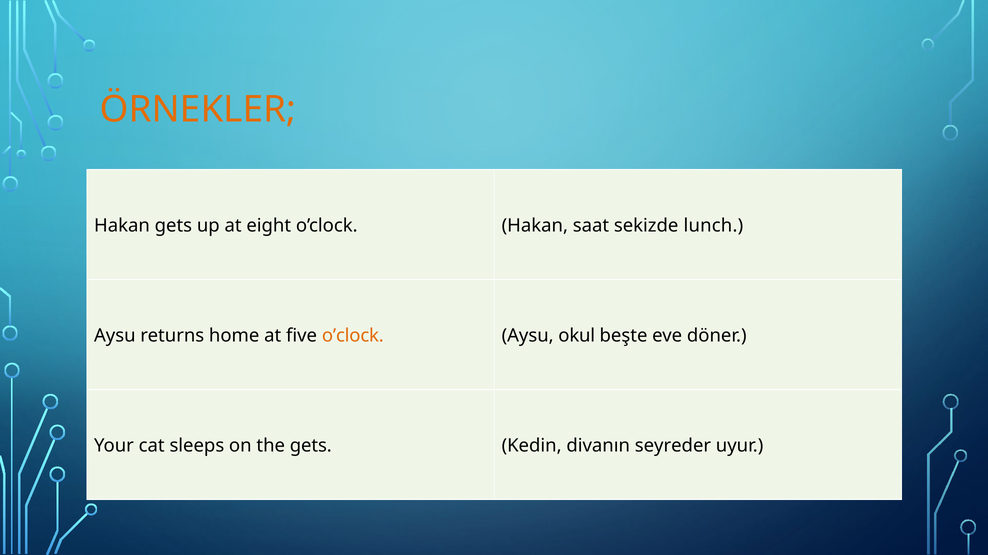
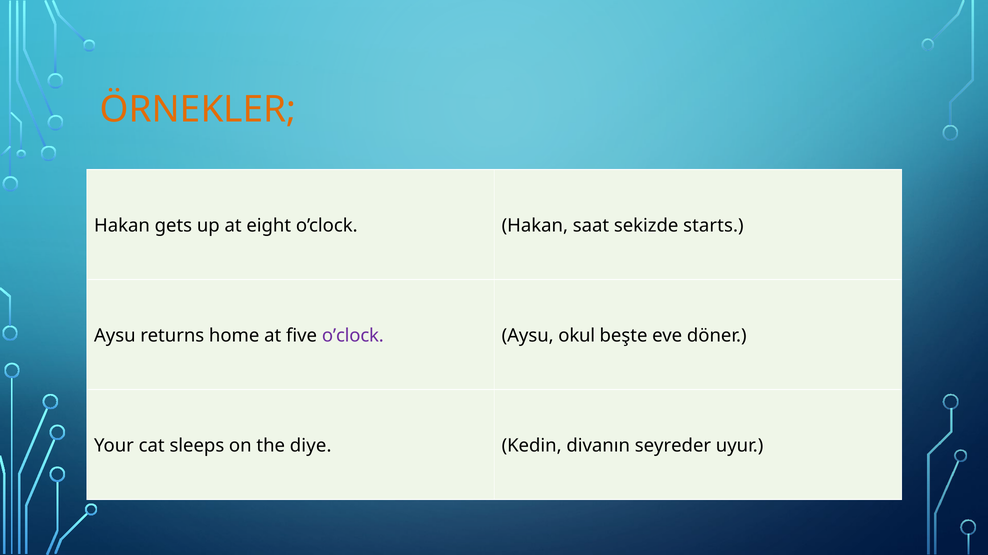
lunch: lunch -> starts
o’clock at (353, 336) colour: orange -> purple
the gets: gets -> diye
